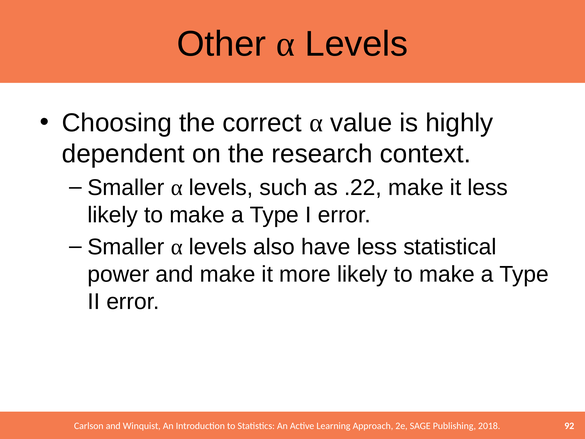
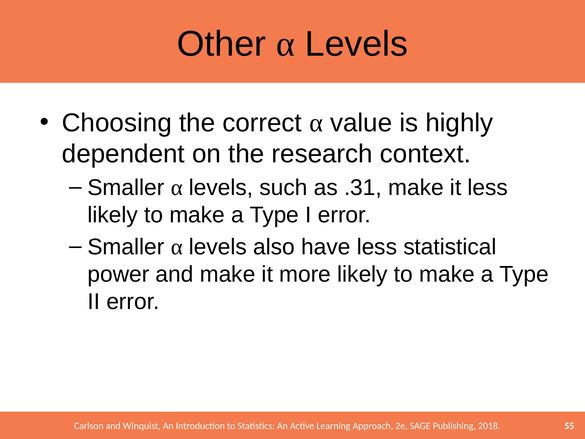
.22: .22 -> .31
92: 92 -> 55
